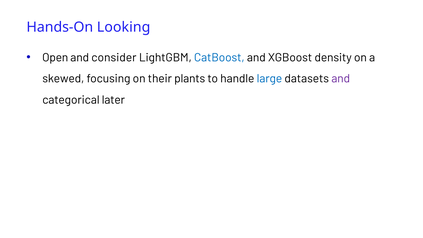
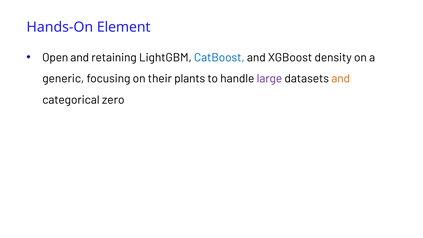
Looking: Looking -> Element
consider: consider -> retaining
skewed: skewed -> generic
large colour: blue -> purple
and at (341, 79) colour: purple -> orange
later: later -> zero
